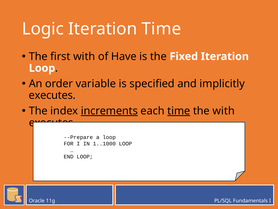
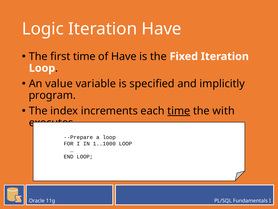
Iteration Time: Time -> Have
first with: with -> time
order: order -> value
executes at (52, 95): executes -> program
increments underline: present -> none
